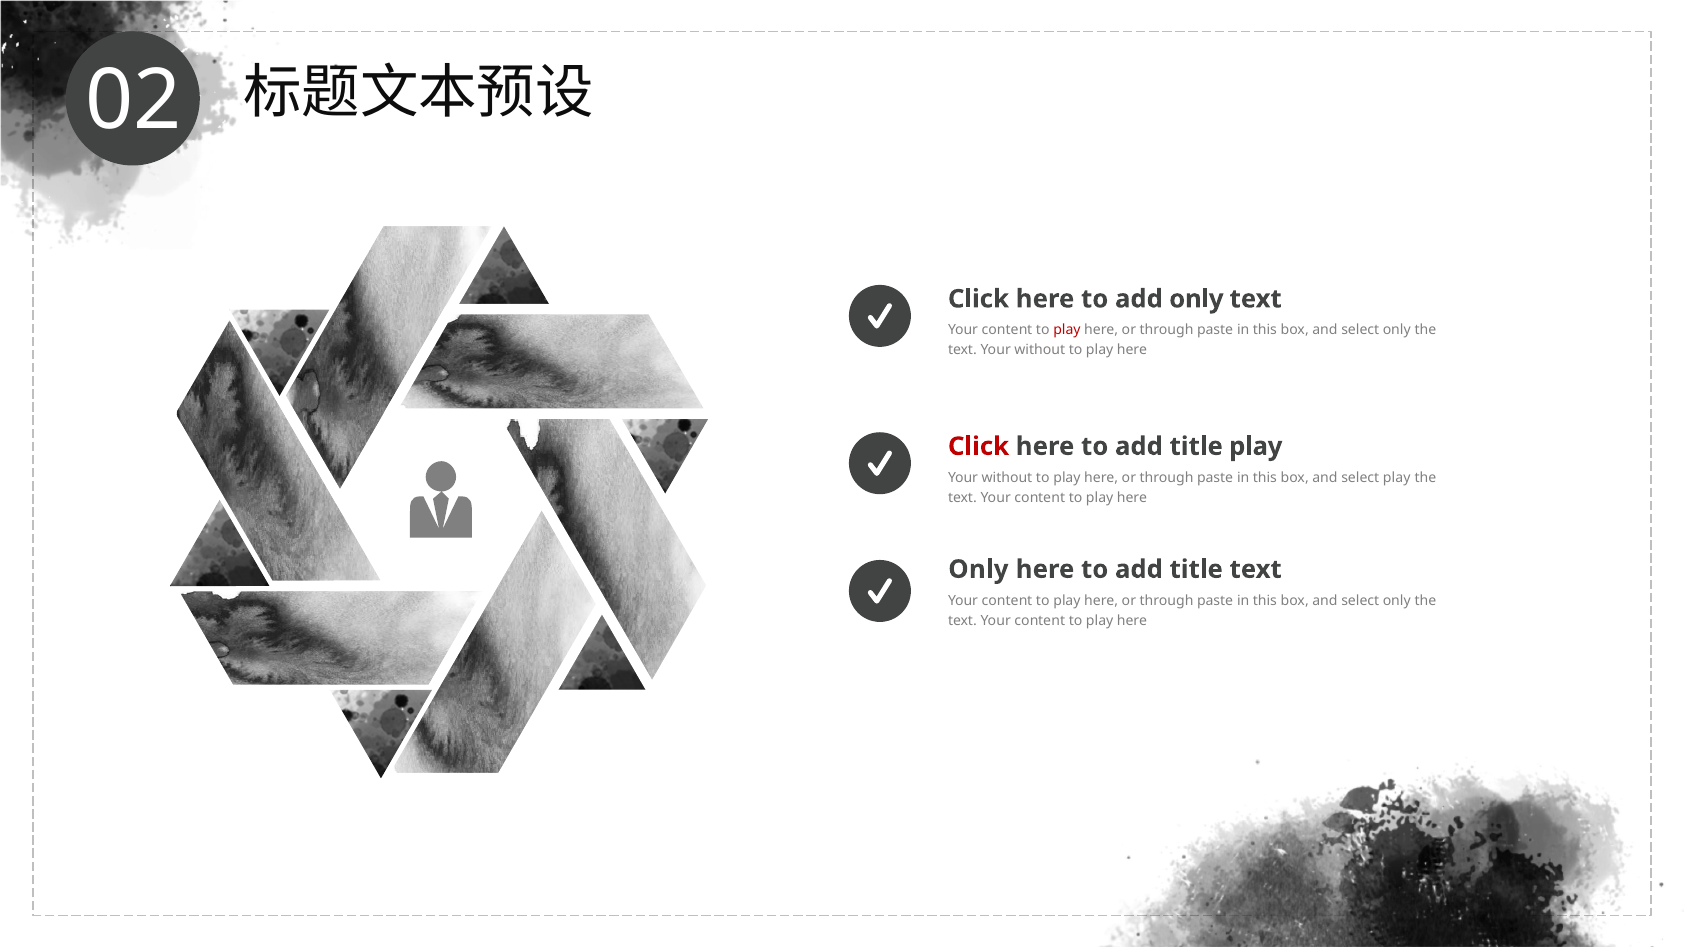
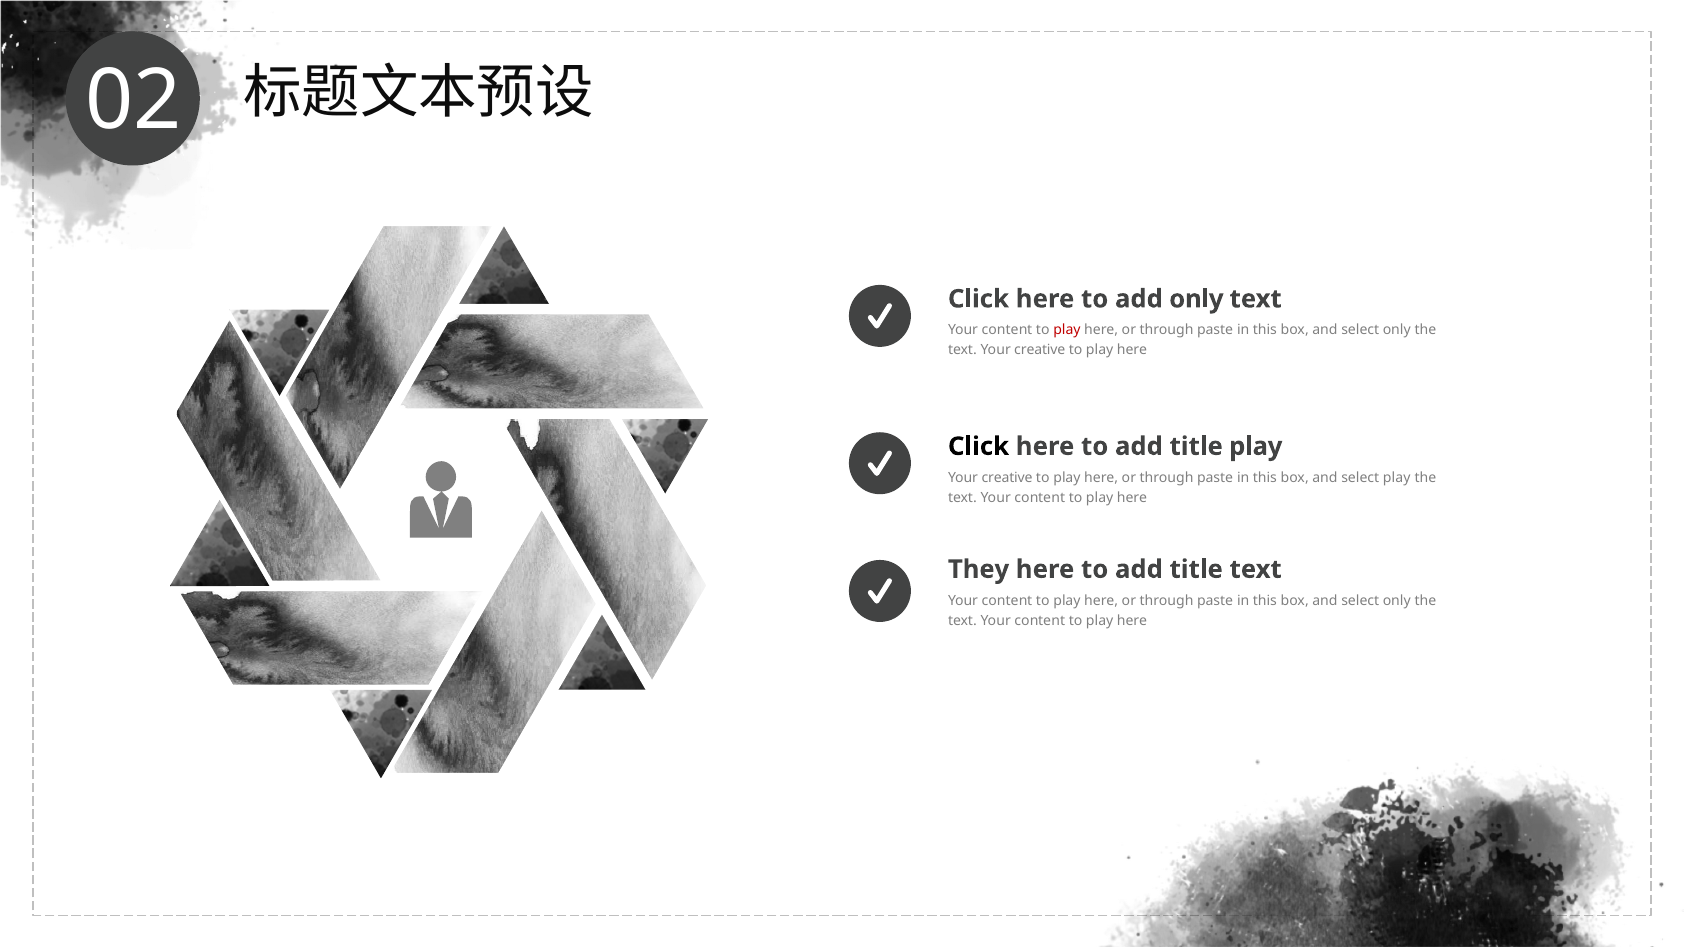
without at (1040, 350): without -> creative
Click at (979, 447) colour: red -> black
without at (1007, 478): without -> creative
Only at (978, 570): Only -> They
